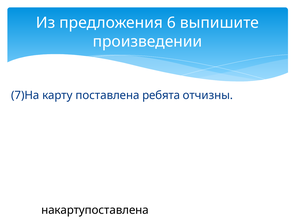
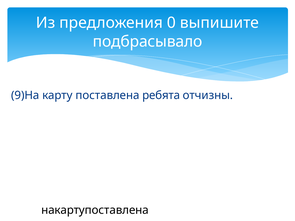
6: 6 -> 0
произведении: произведении -> подбрасывало
7)На: 7)На -> 9)На
